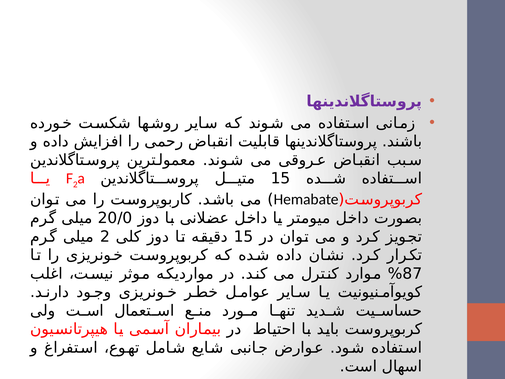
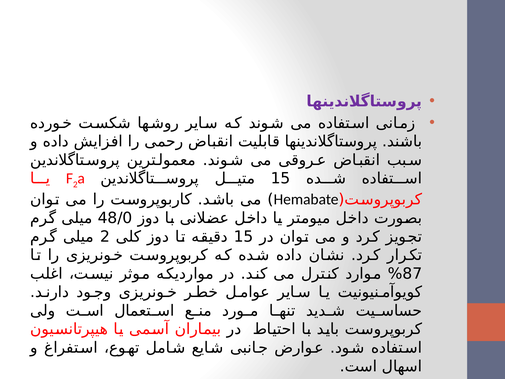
20/0: 20/0 -> 48/0
